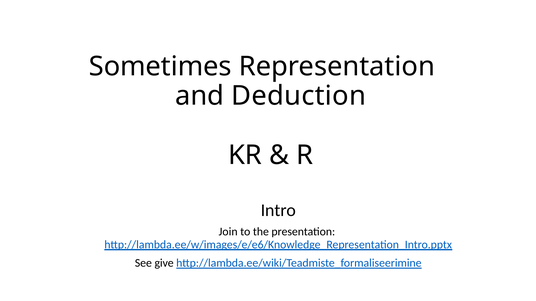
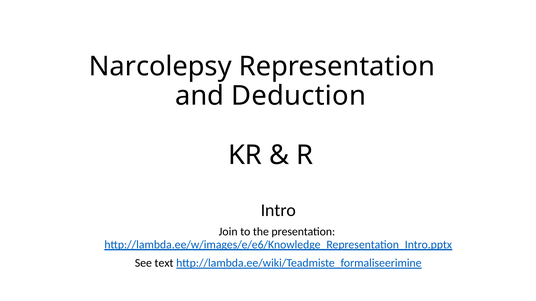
Sometimes: Sometimes -> Narcolepsy
give: give -> text
